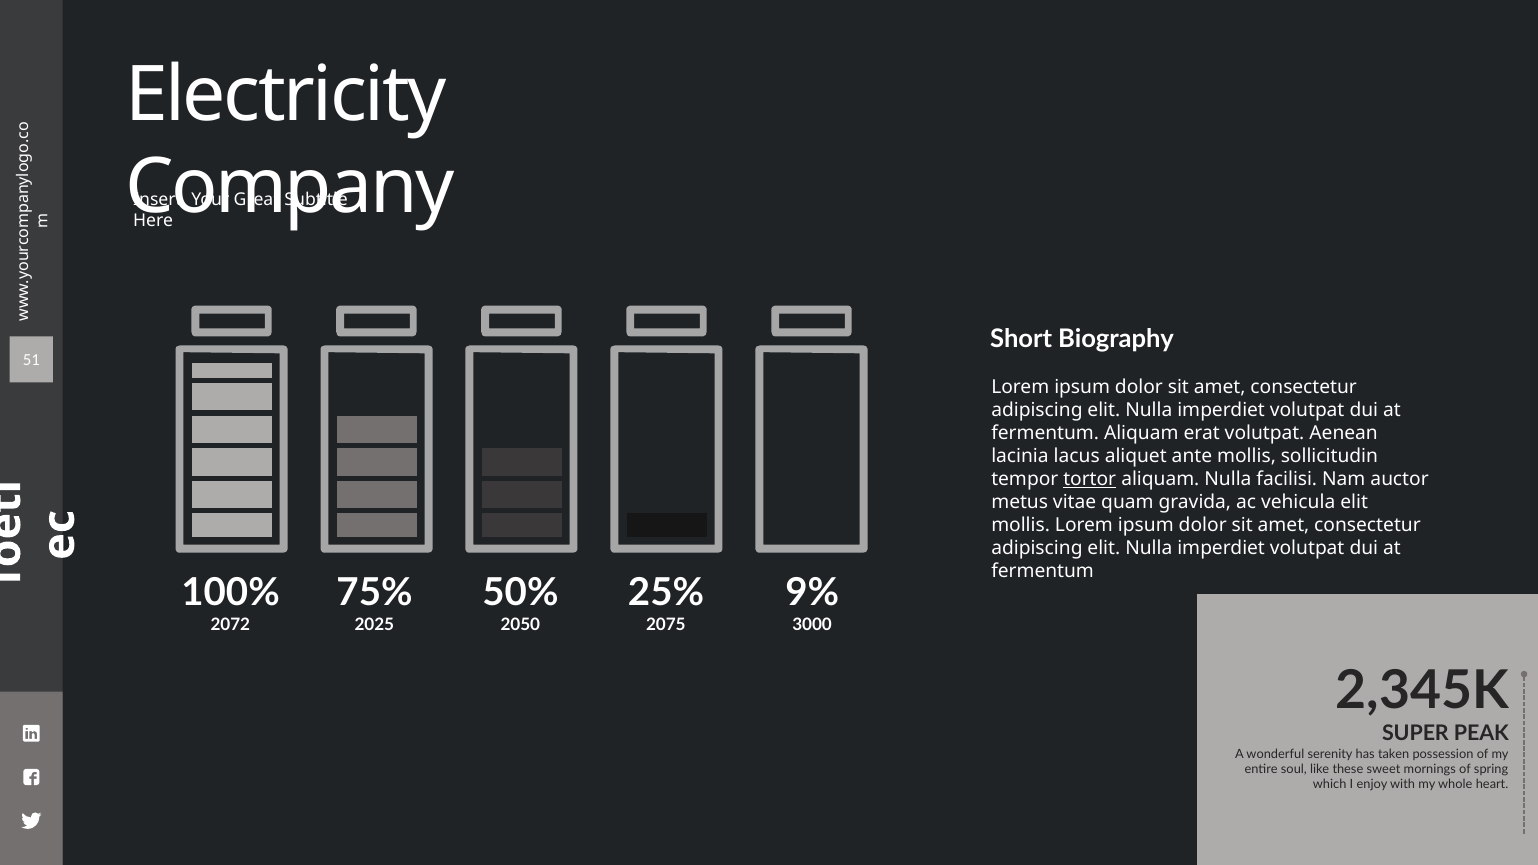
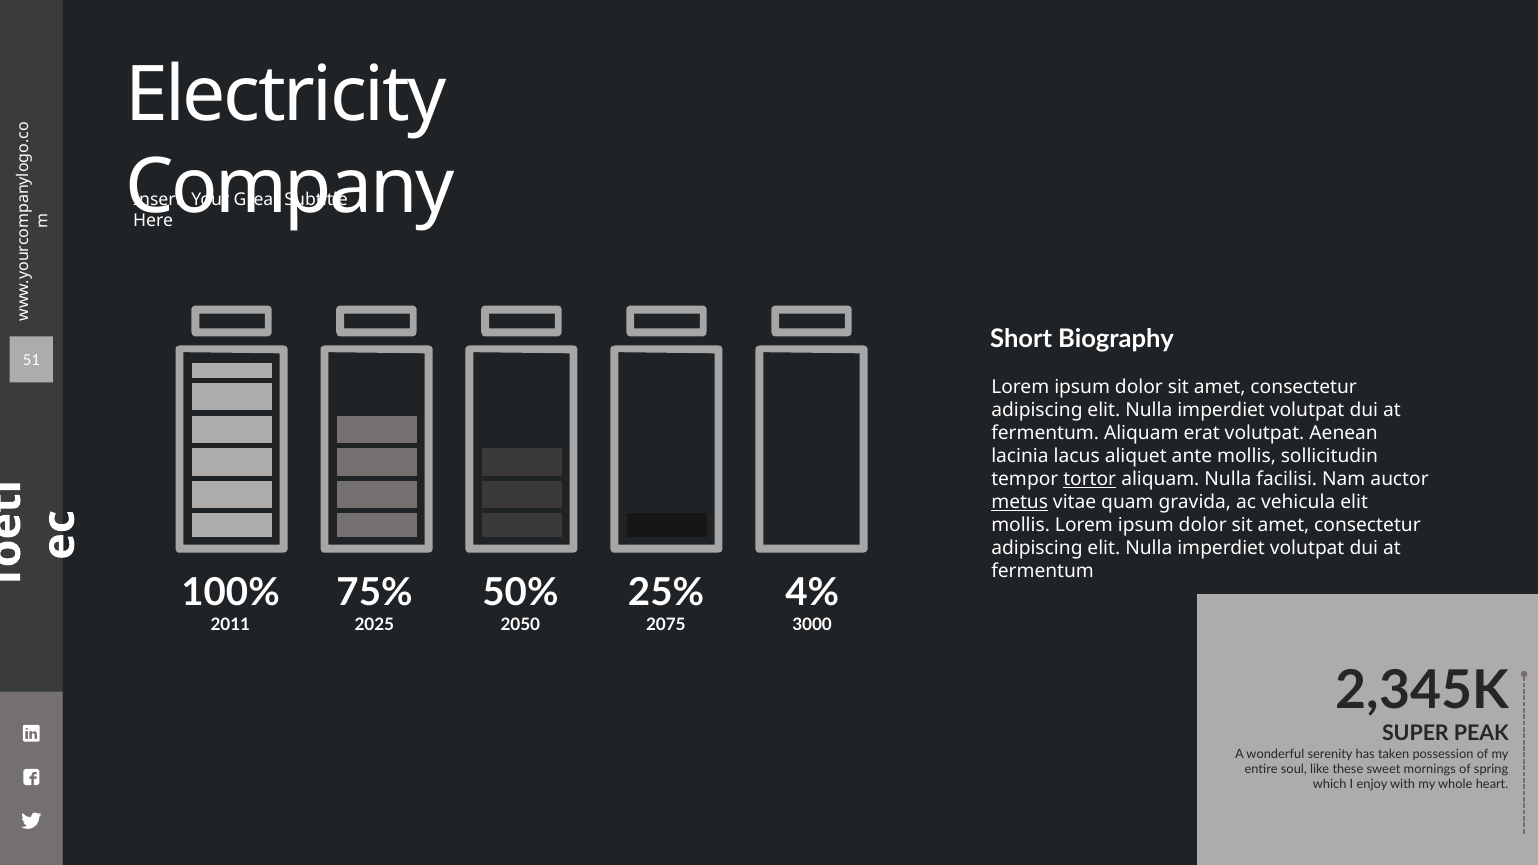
metus underline: none -> present
9%: 9% -> 4%
2072: 2072 -> 2011
